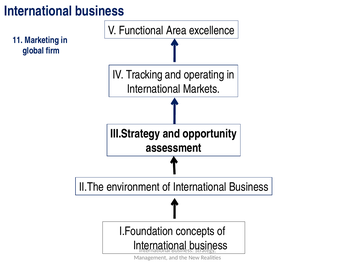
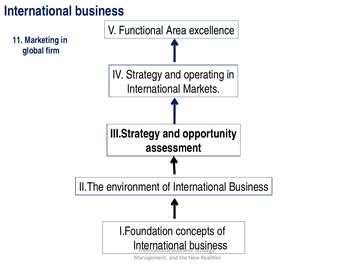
IV Tracking: Tracking -> Strategy
